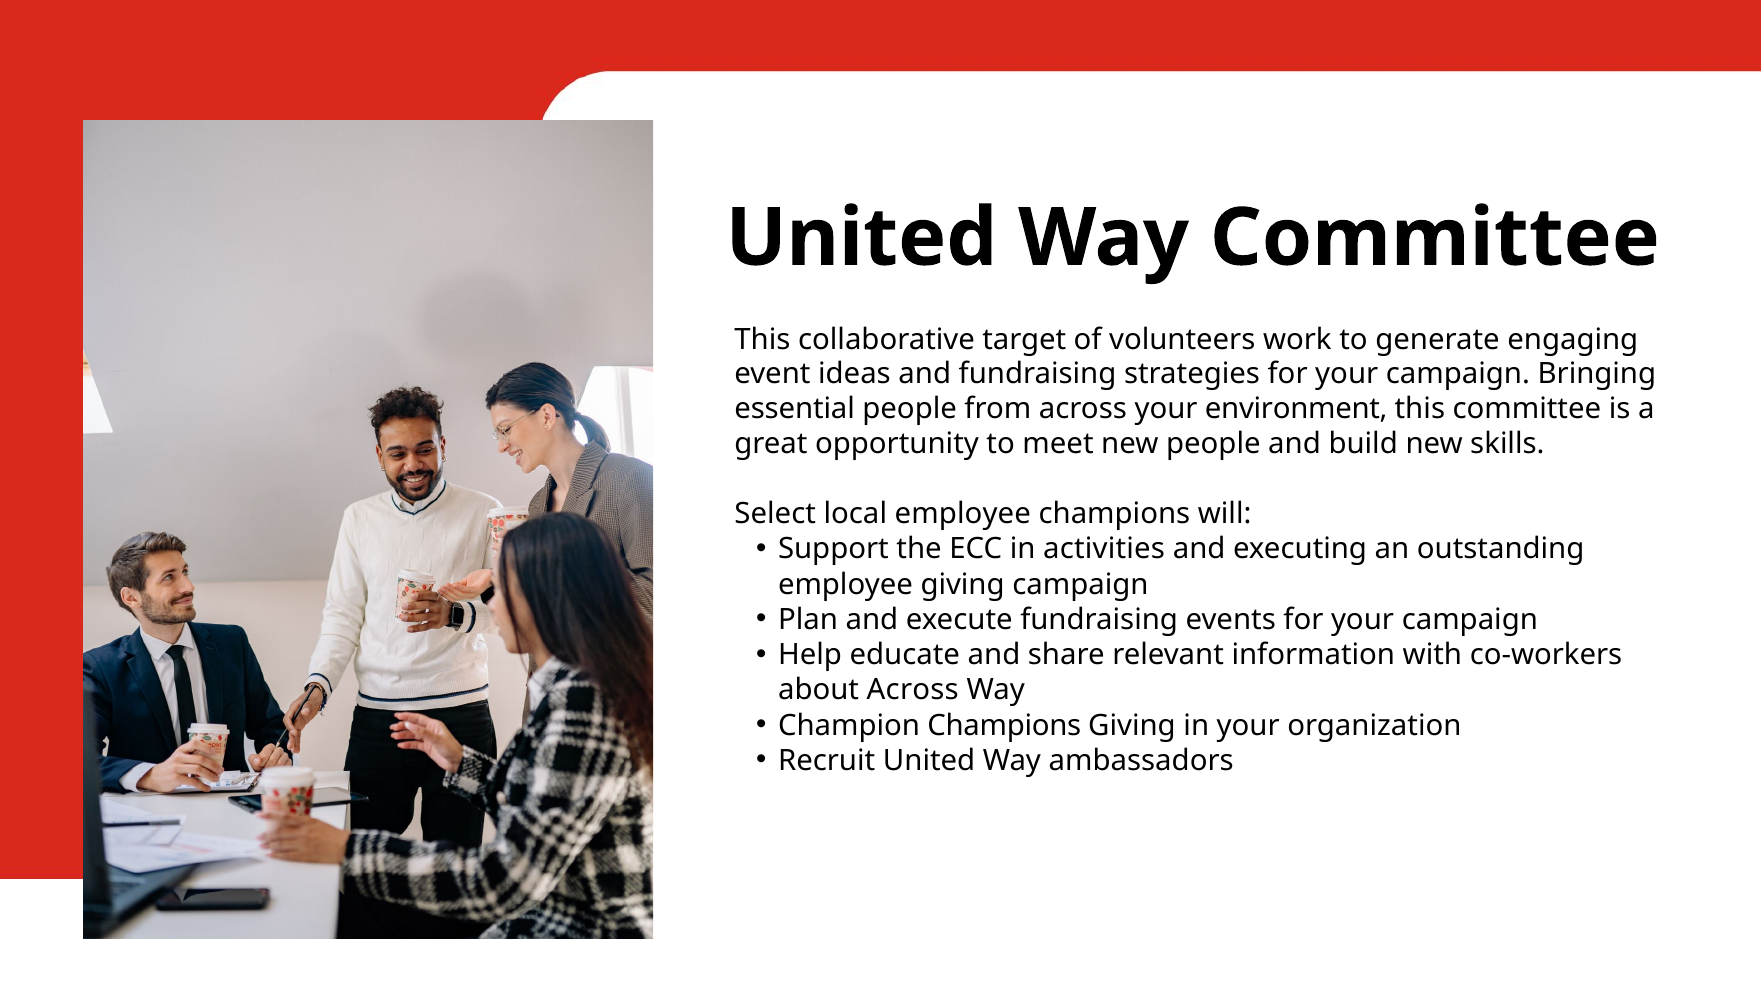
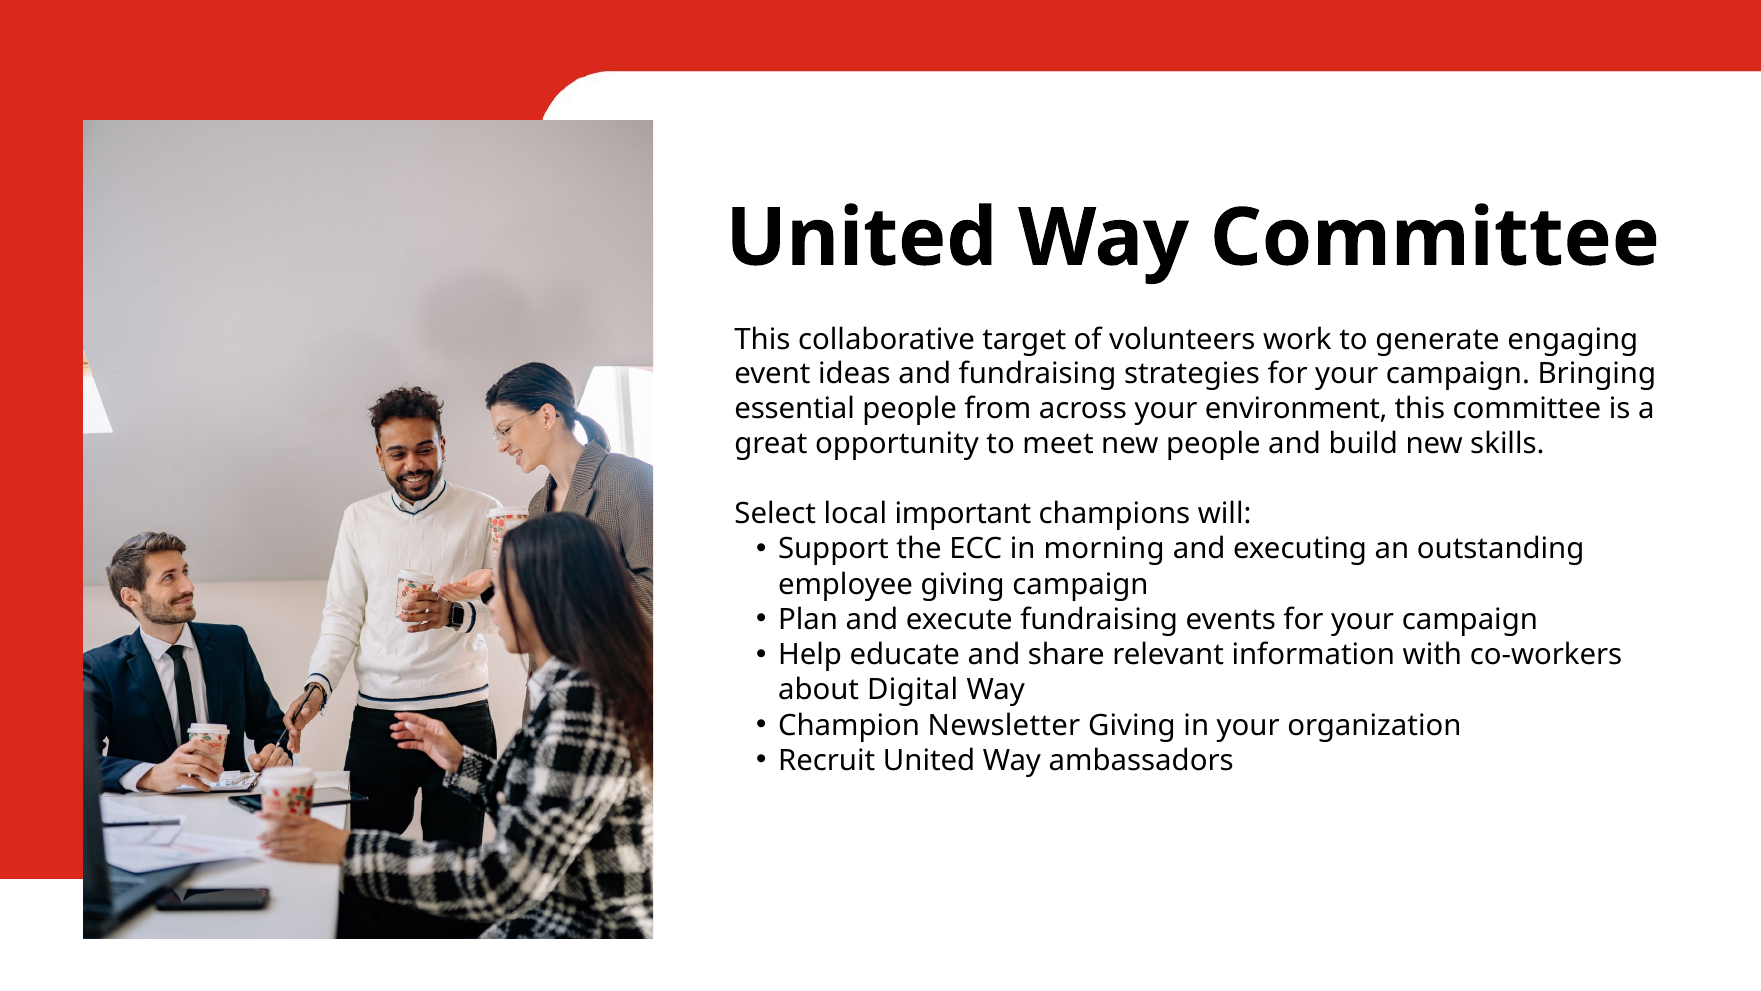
local employee: employee -> important
activities: activities -> morning
about Across: Across -> Digital
Champion Champions: Champions -> Newsletter
